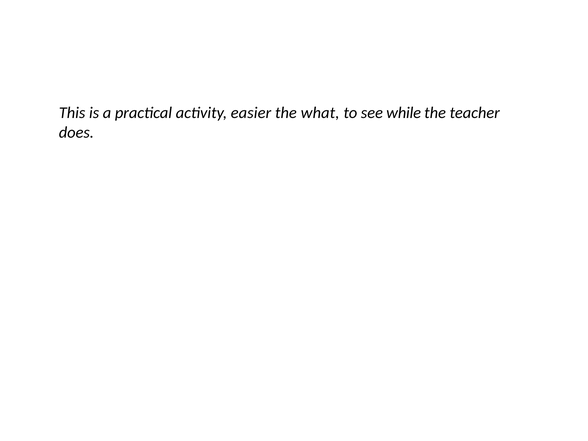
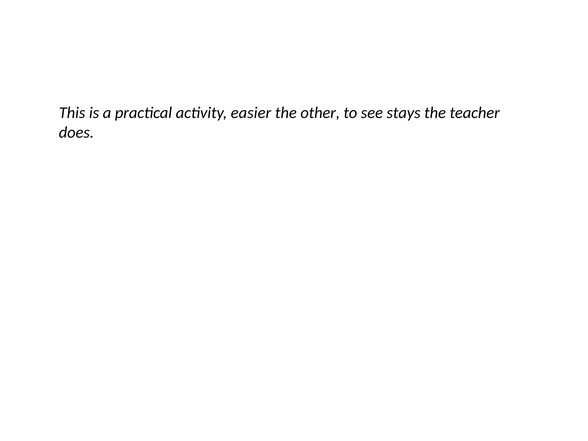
what: what -> other
while: while -> stays
